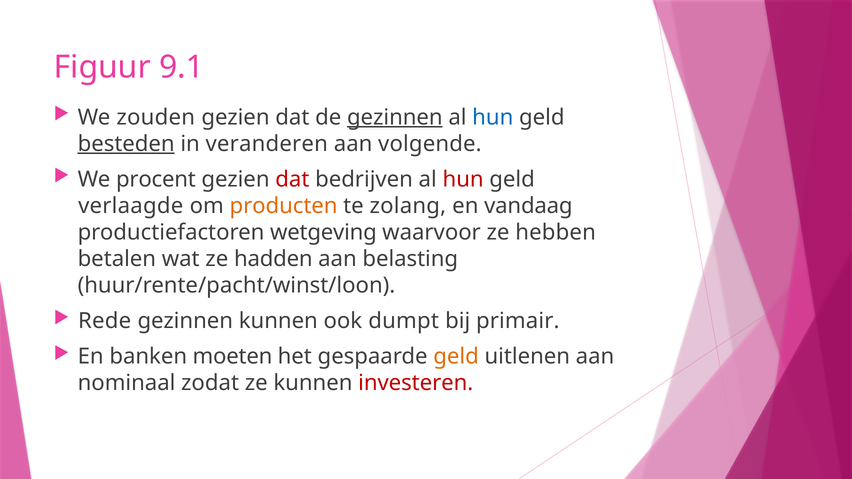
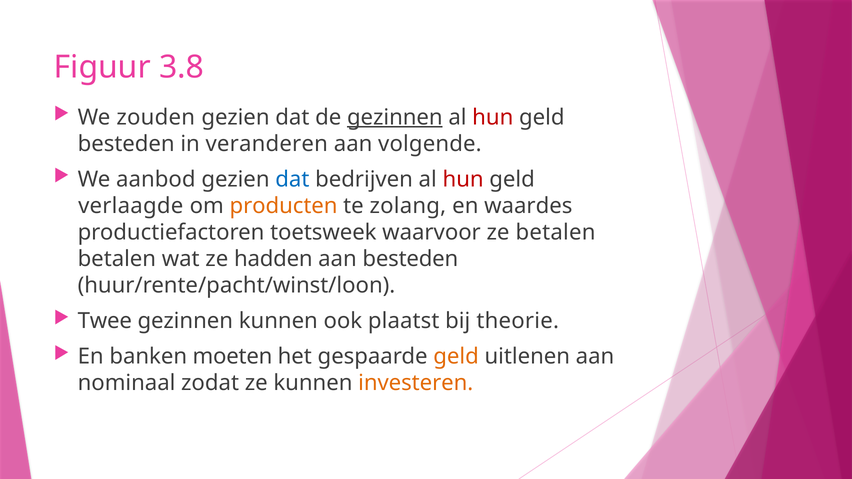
9.1: 9.1 -> 3.8
hun at (493, 117) colour: blue -> red
besteden at (126, 144) underline: present -> none
procent: procent -> aanbod
dat at (292, 179) colour: red -> blue
vandaag: vandaag -> waardes
wetgeving: wetgeving -> toetsweek
ze hebben: hebben -> betalen
aan belasting: belasting -> besteden
Rede: Rede -> Twee
dumpt: dumpt -> plaatst
primair: primair -> theorie
investeren colour: red -> orange
